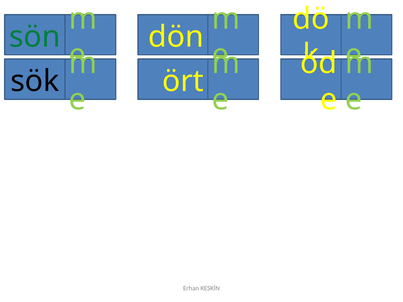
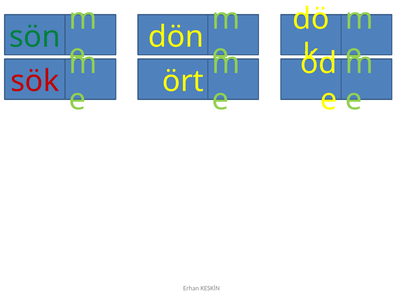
sök colour: black -> red
